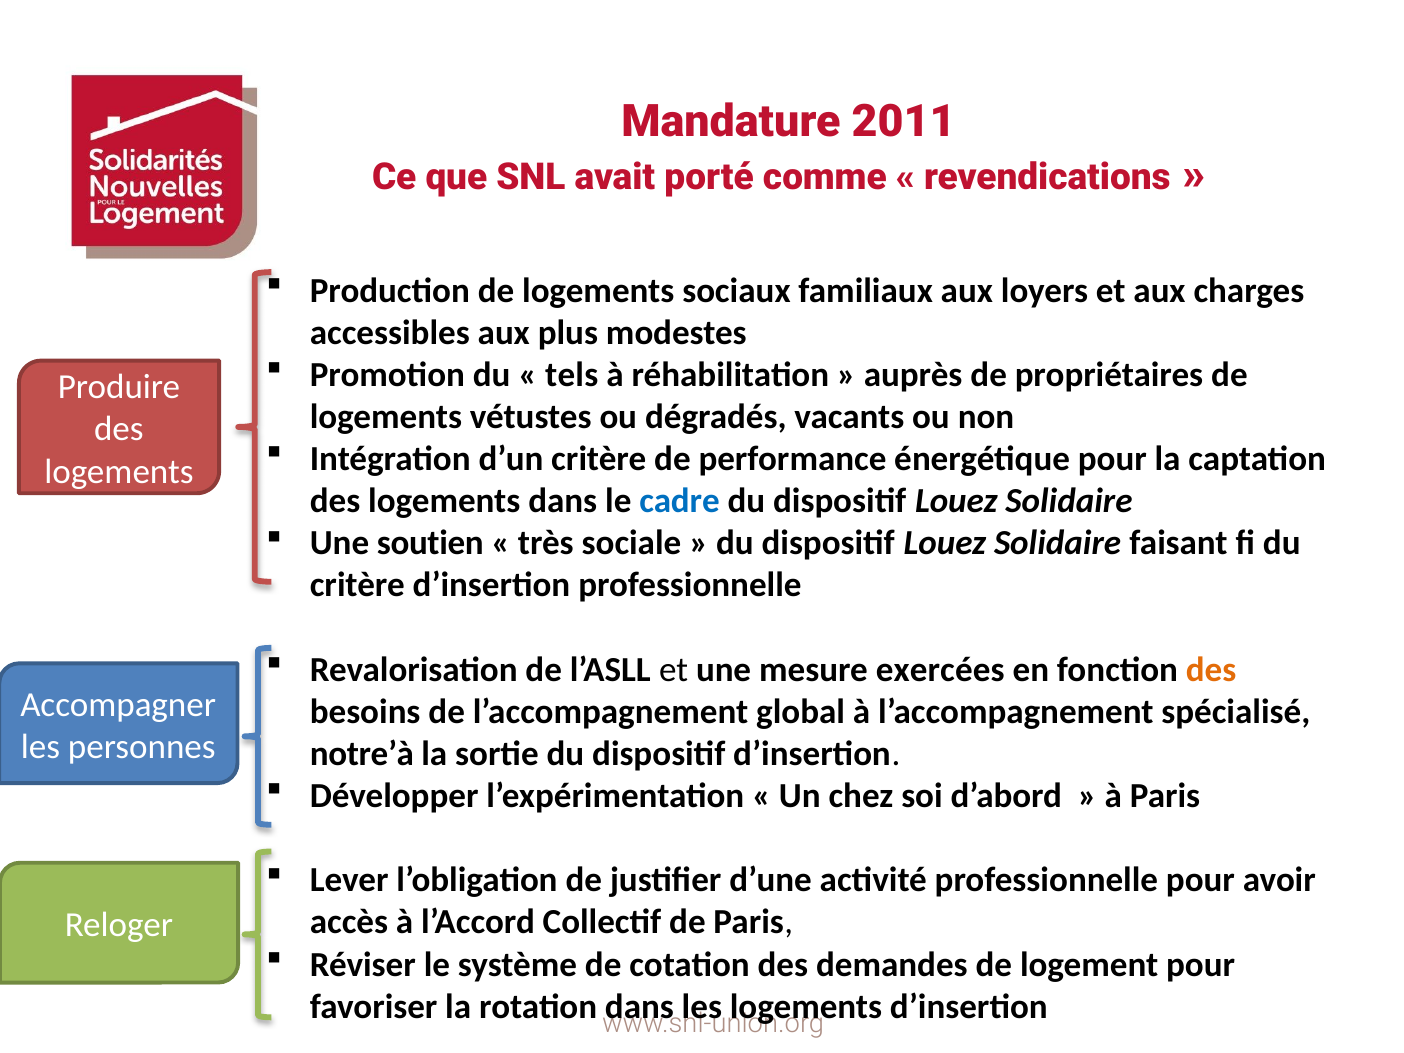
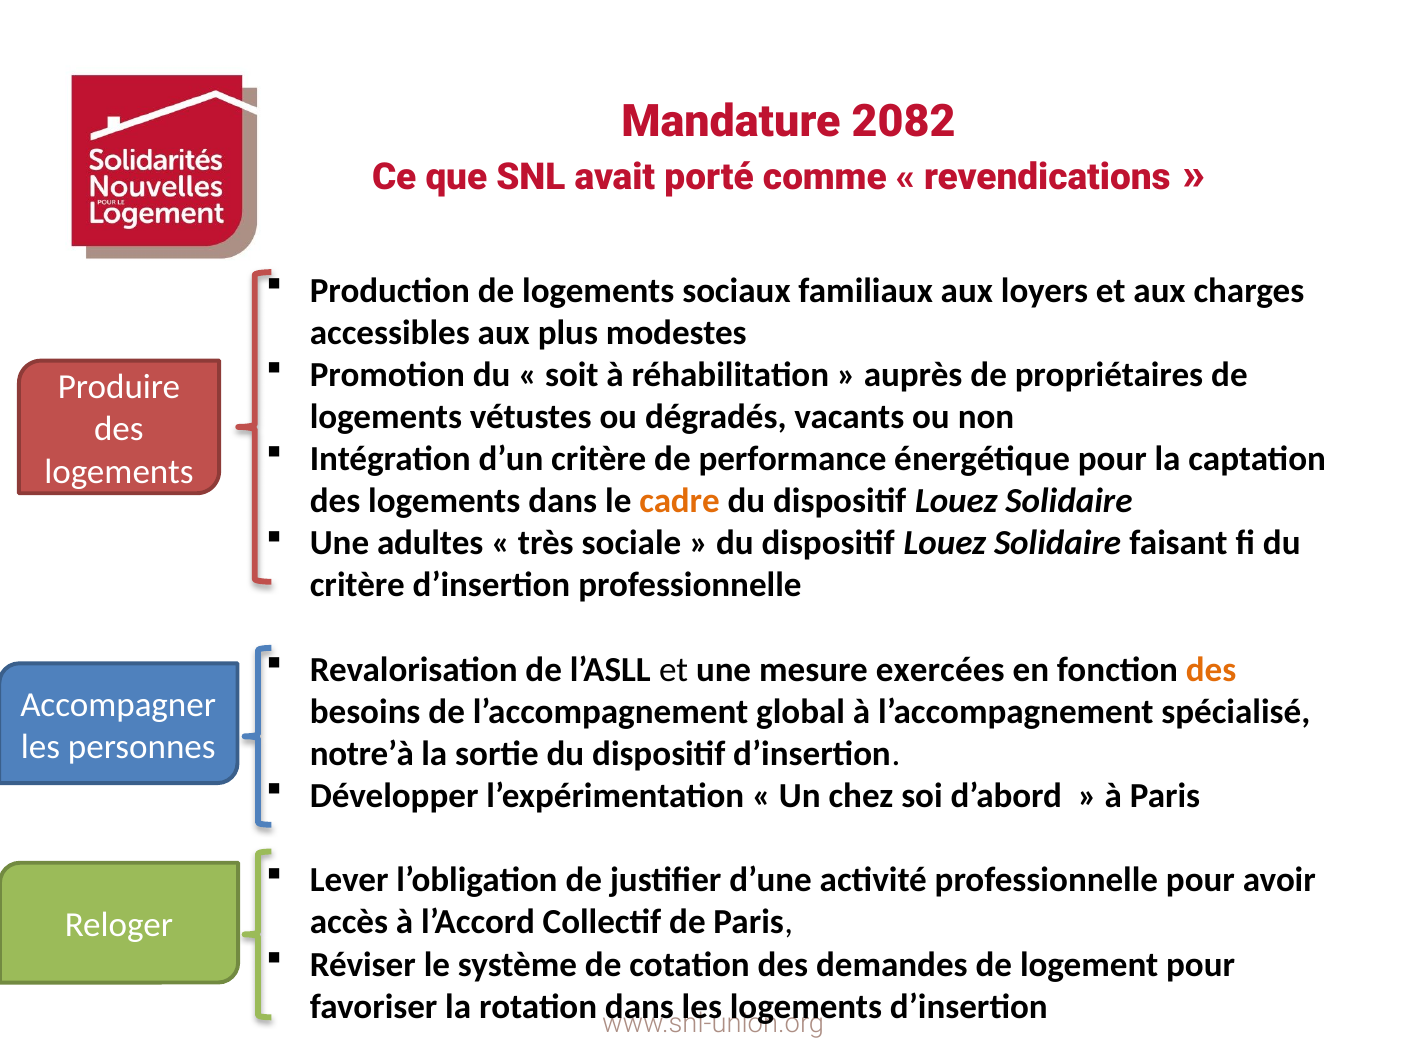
2011: 2011 -> 2082
tels: tels -> soit
cadre colour: blue -> orange
soutien: soutien -> adultes
